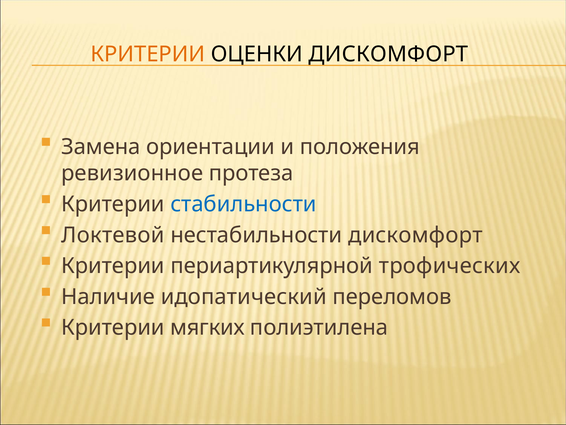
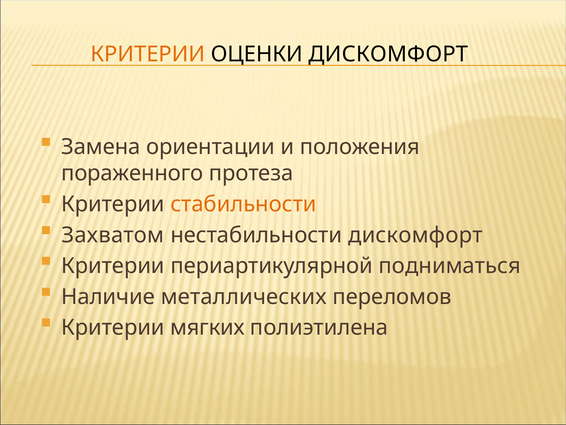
ревизионное: ревизионное -> пораженного
стабильности colour: blue -> orange
Локтевой: Локтевой -> Захватом
трофических: трофических -> подниматься
идопатический: идопатический -> металлических
